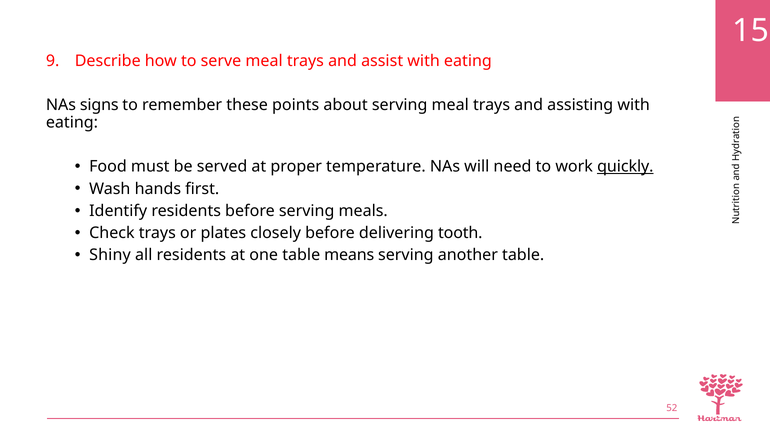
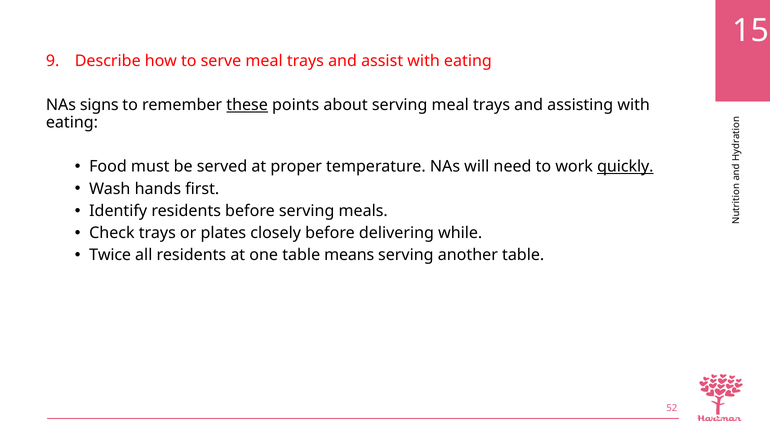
these underline: none -> present
tooth: tooth -> while
Shiny: Shiny -> Twice
